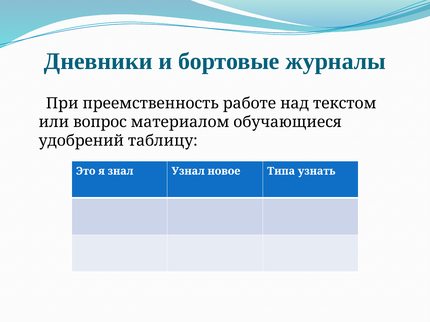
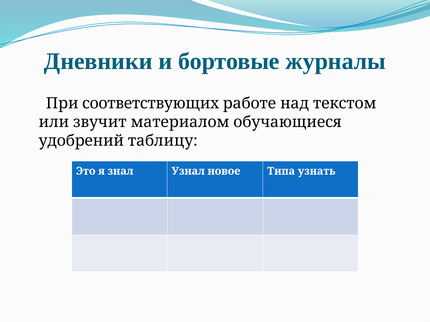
преемственность: преемственность -> соответствующих
вопрос: вопрос -> звучит
